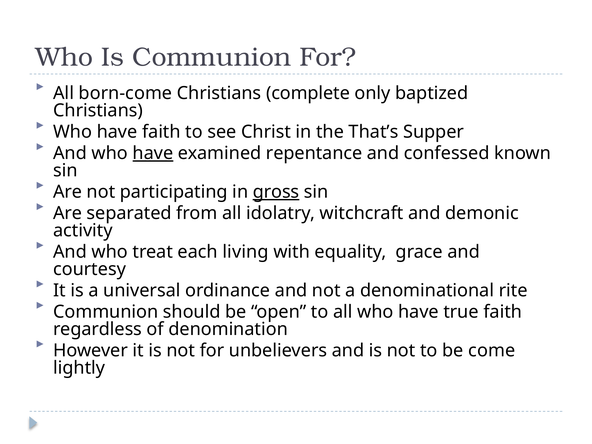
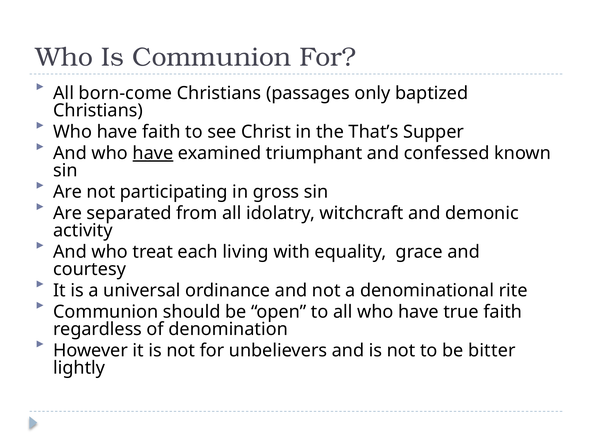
complete: complete -> passages
repentance: repentance -> triumphant
gross underline: present -> none
come: come -> bitter
